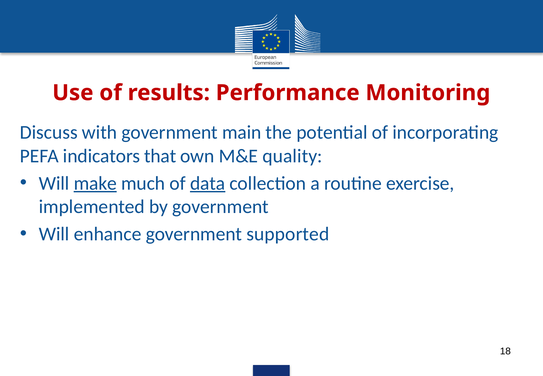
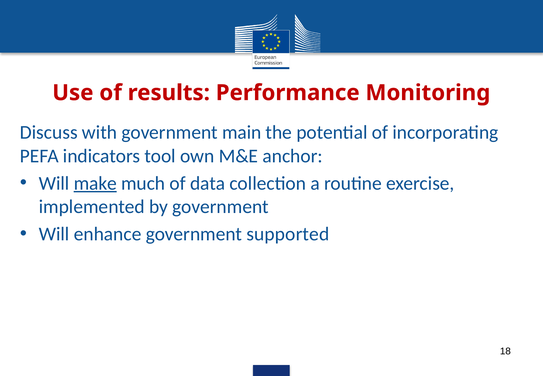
that: that -> tool
quality: quality -> anchor
data underline: present -> none
